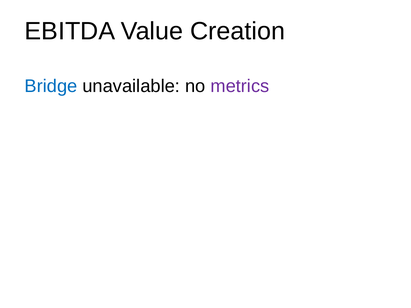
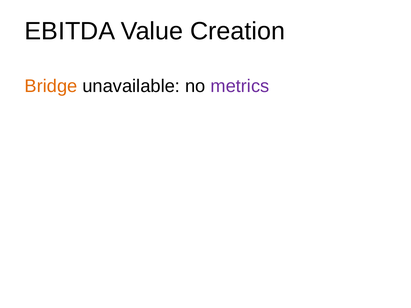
Bridge colour: blue -> orange
